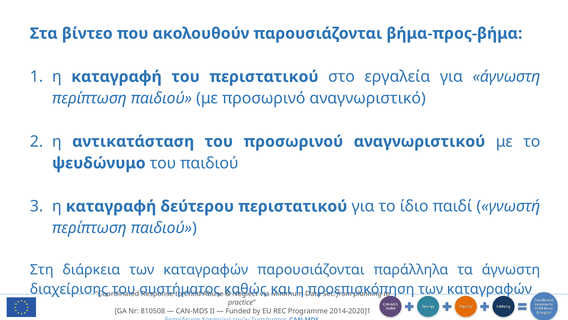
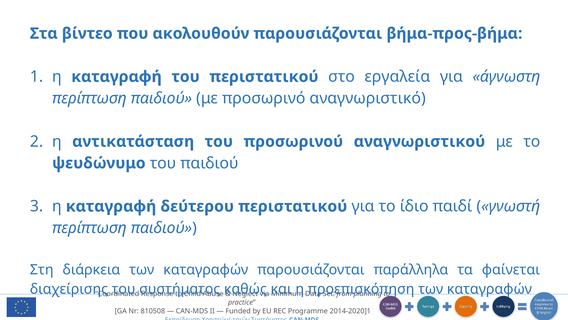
τα άγνωστη: άγνωστη -> φαίνεται
